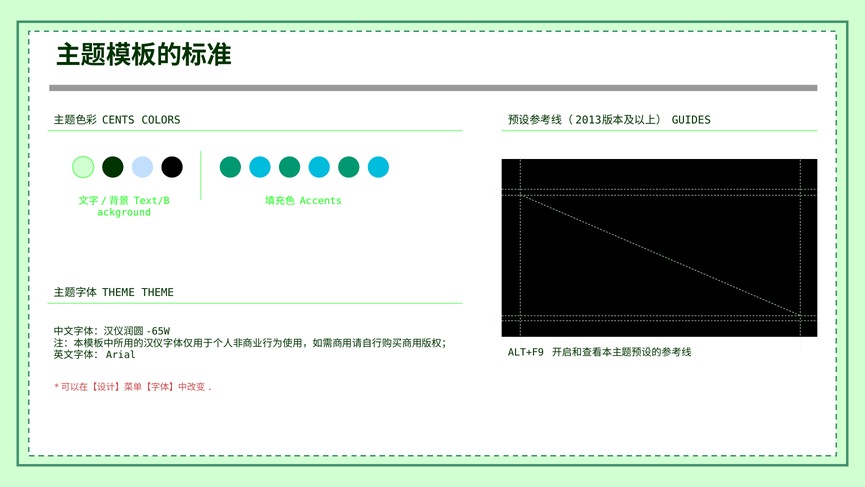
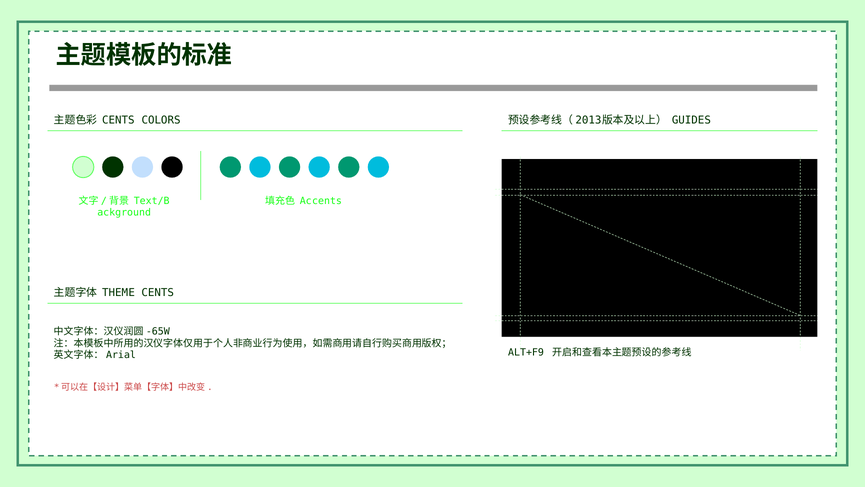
E THEME: THEME -> CENTS
